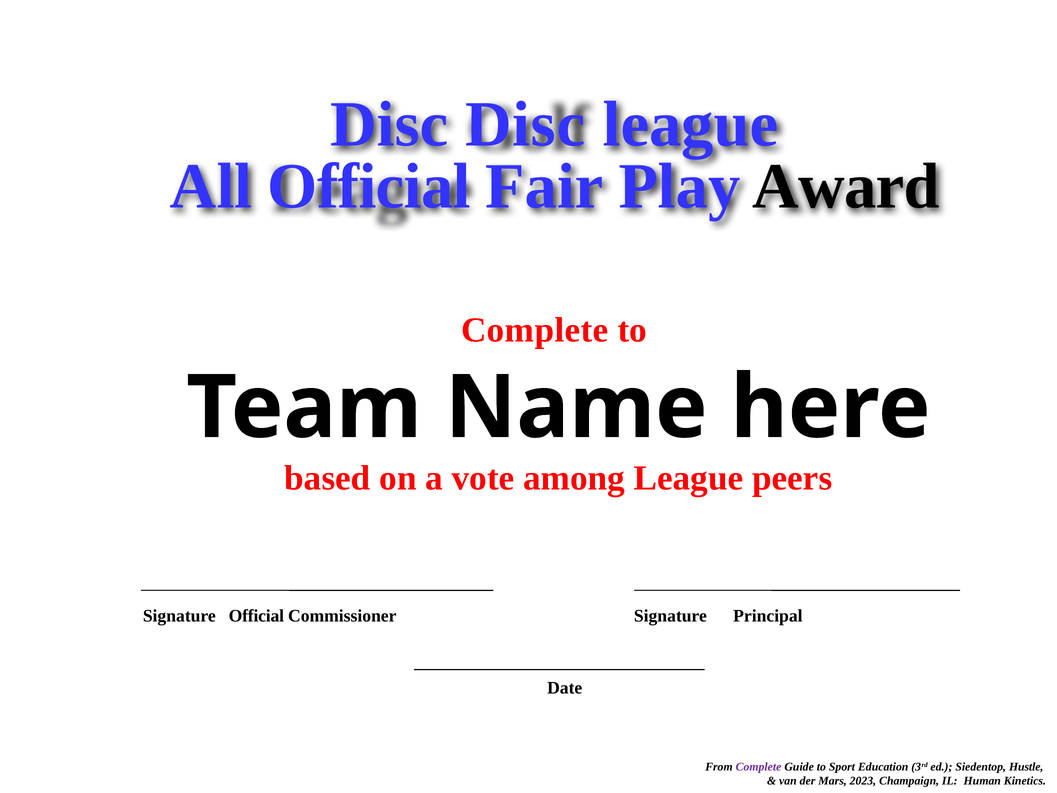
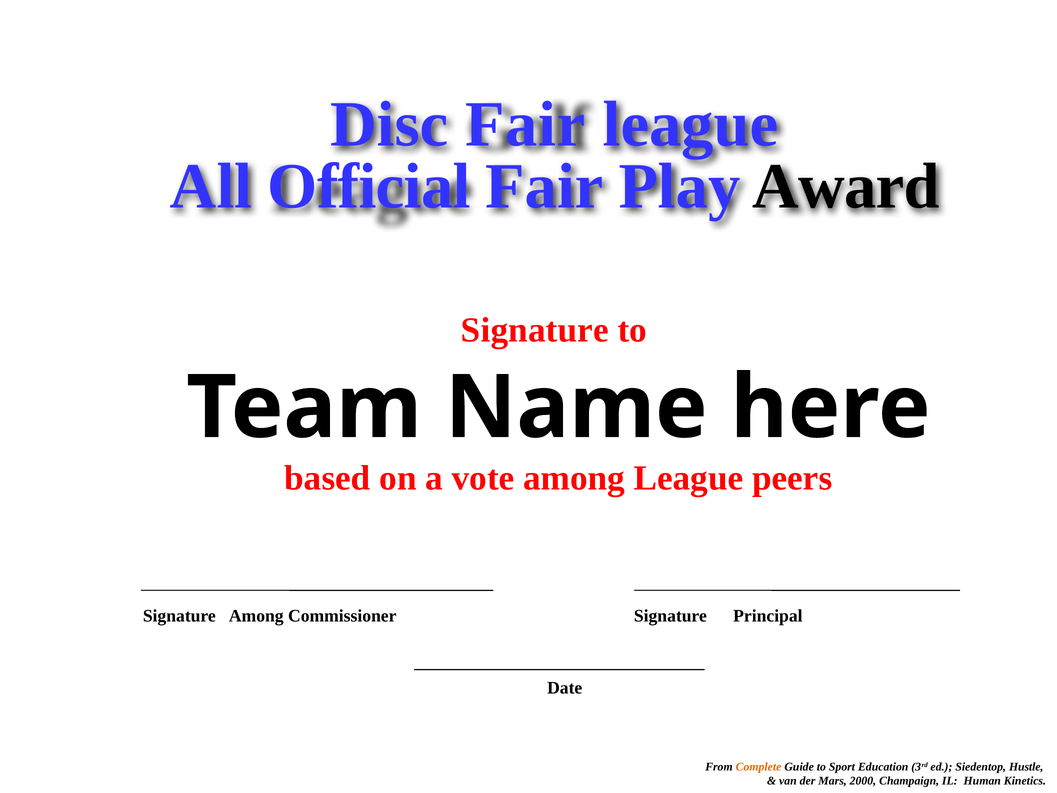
Disc Disc: Disc -> Fair
Complete at (535, 330): Complete -> Signature
Signature Official: Official -> Among
Complete at (759, 767) colour: purple -> orange
2023: 2023 -> 2000
